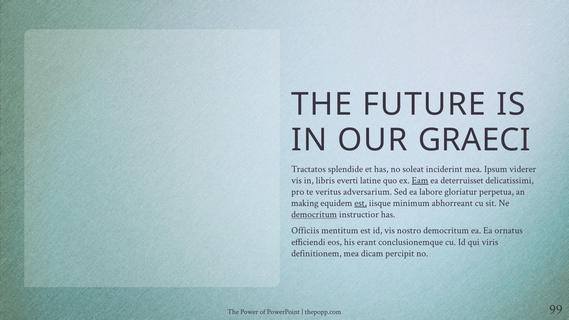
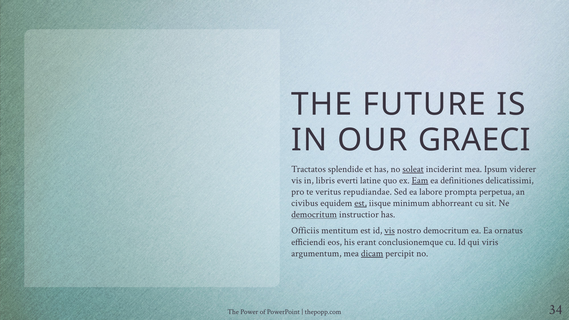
soleat underline: none -> present
deterruisset: deterruisset -> definitiones
adversarium: adversarium -> repudiandae
gloriatur: gloriatur -> prompta
making: making -> civibus
vis at (390, 231) underline: none -> present
definitionem: definitionem -> argumentum
dicam underline: none -> present
99: 99 -> 34
